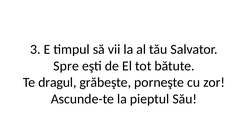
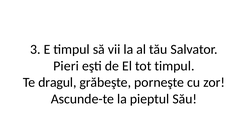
Spre: Spre -> Pieri
tot bătute: bătute -> timpul
